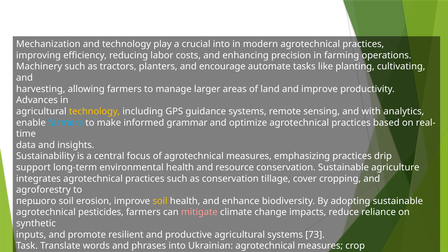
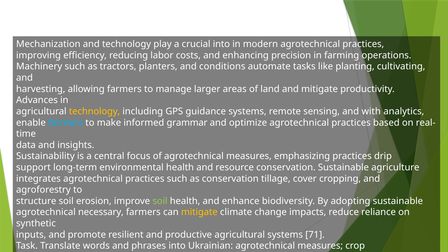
encourage: encourage -> conditions
and improve: improve -> mitigate
першого at (36, 201): першого -> structure
soil at (160, 201) colour: yellow -> light green
pesticides: pesticides -> necessary
mitigate at (199, 212) colour: pink -> yellow
73: 73 -> 71
